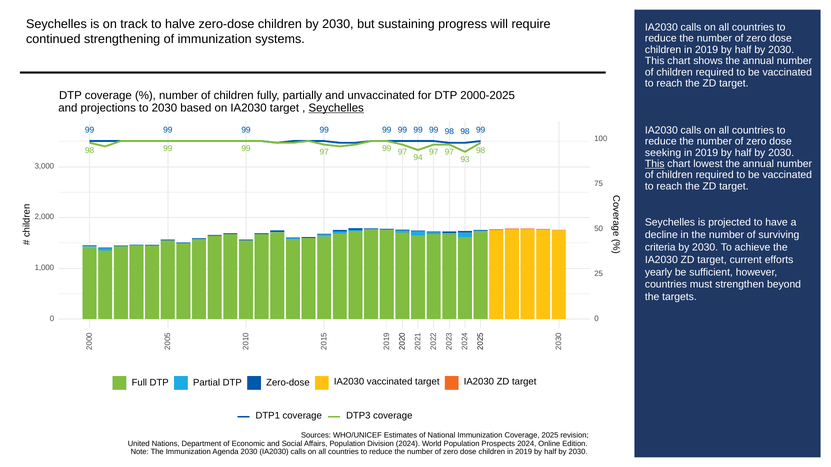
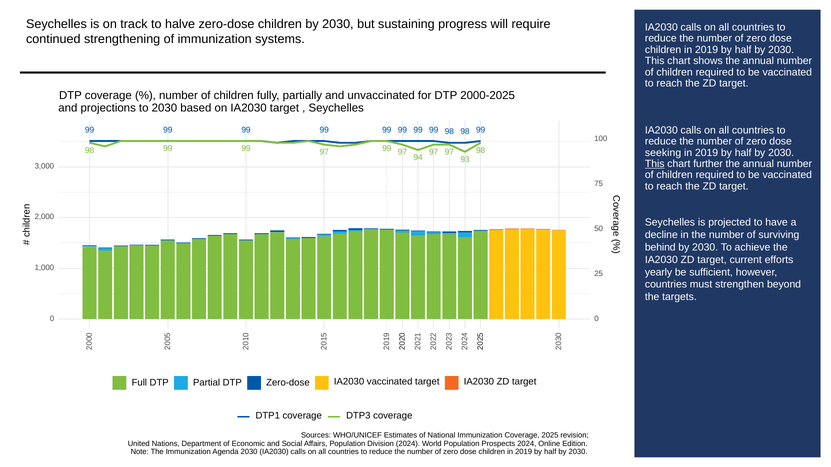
Seychelles at (336, 108) underline: present -> none
lowest: lowest -> further
criteria: criteria -> behind
